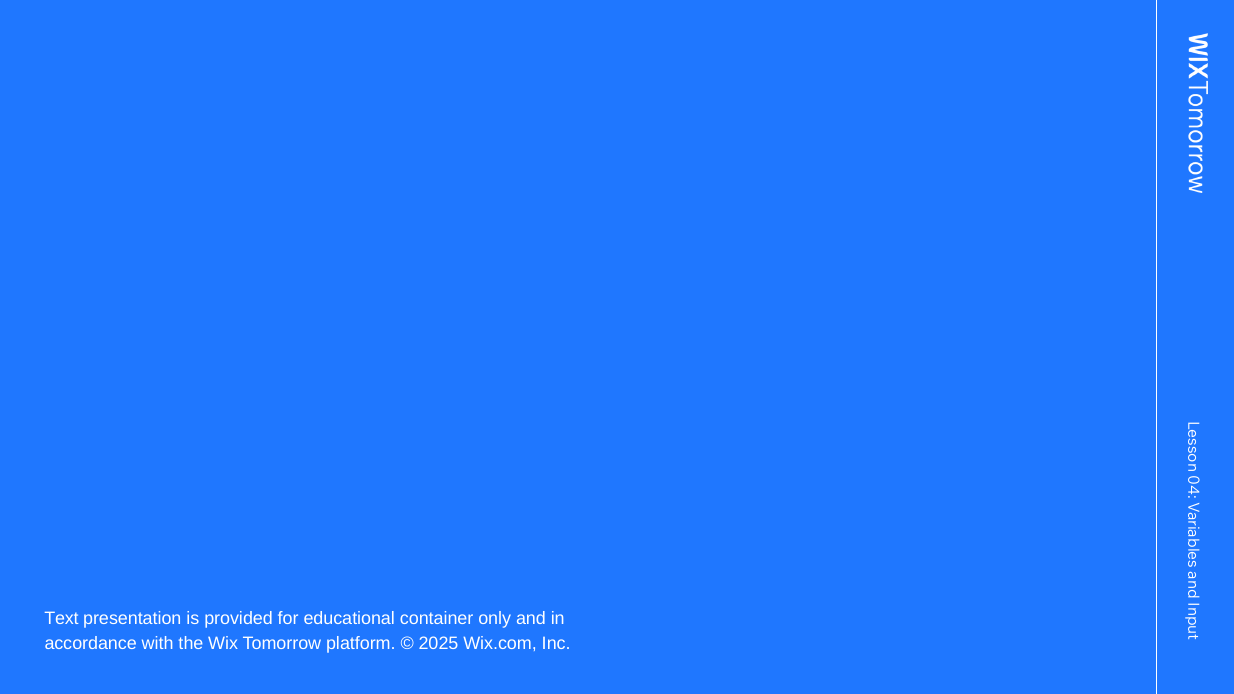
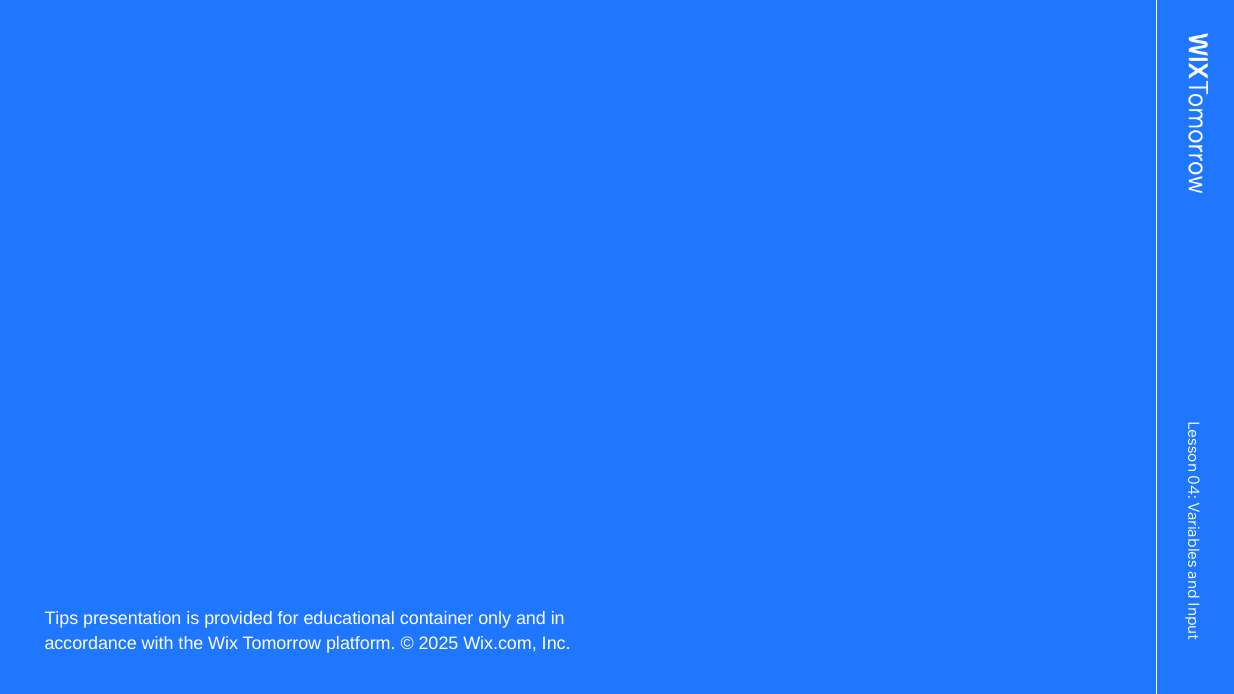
Text: Text -> Tips
